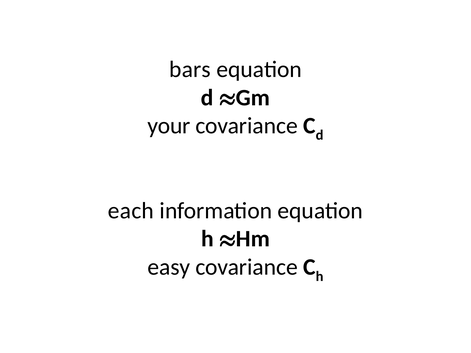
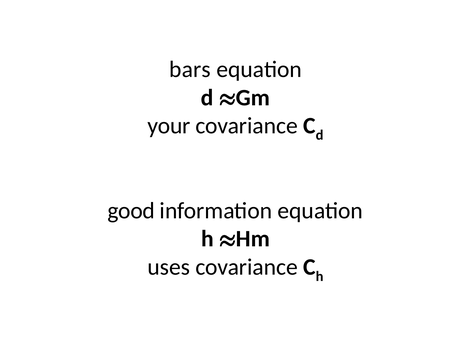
each: each -> good
easy: easy -> uses
